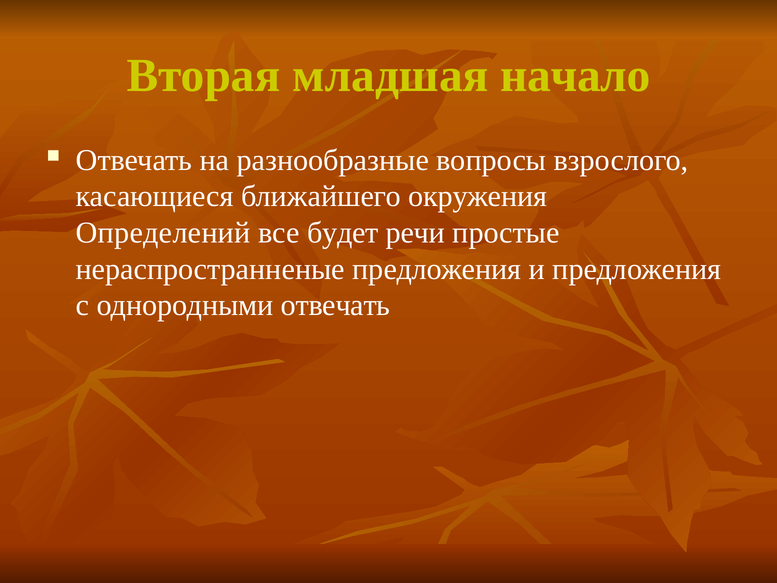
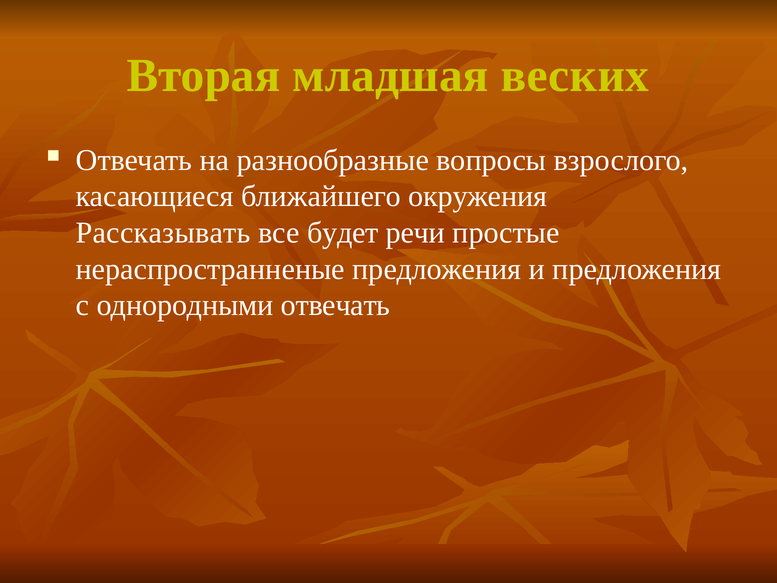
начало: начало -> веских
Определений: Определений -> Рассказывать
